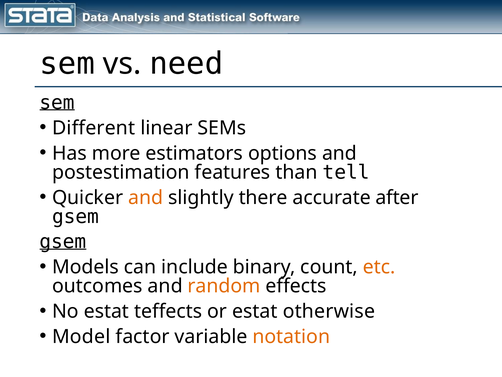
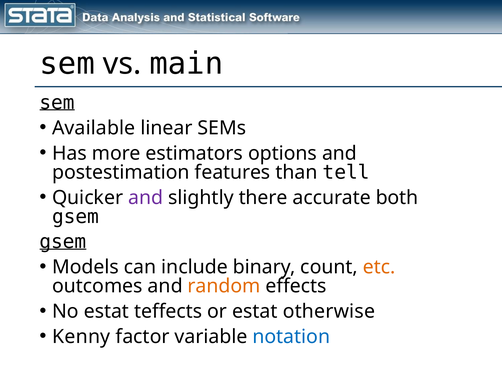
need: need -> main
Different: Different -> Available
and at (146, 197) colour: orange -> purple
after: after -> both
Model: Model -> Kenny
notation colour: orange -> blue
